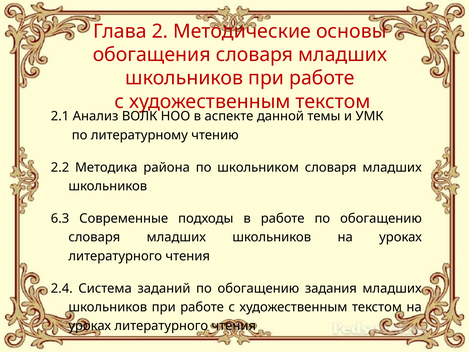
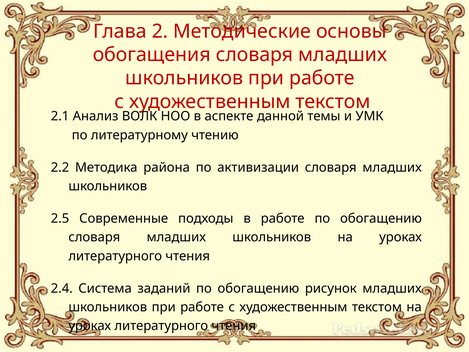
школьником: школьником -> активизации
6.3: 6.3 -> 2.5
задания: задания -> рисунок
